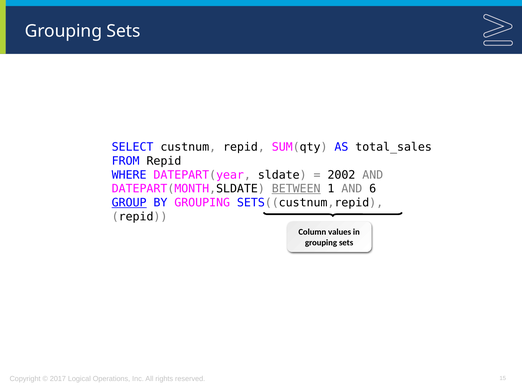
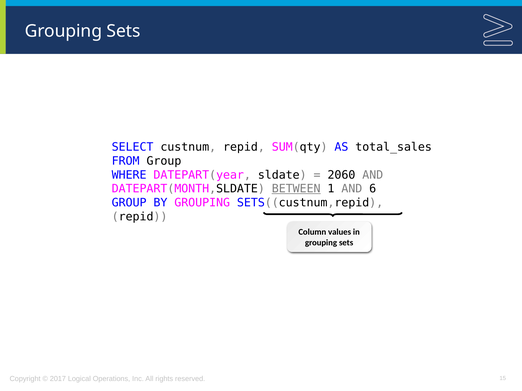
FROM Repid: Repid -> Group
2002: 2002 -> 2060
GROUP at (129, 203) underline: present -> none
